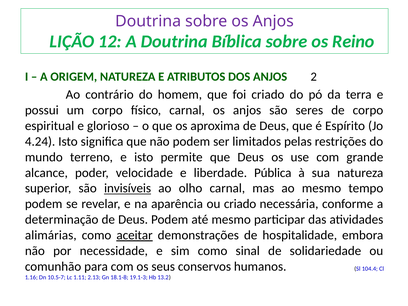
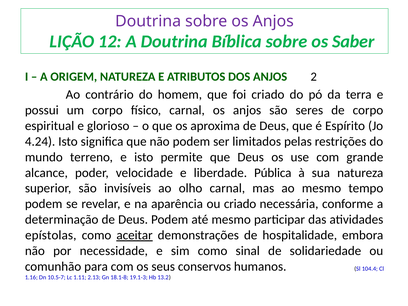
Reino: Reino -> Saber
invisíveis underline: present -> none
alimárias: alimárias -> epístolas
